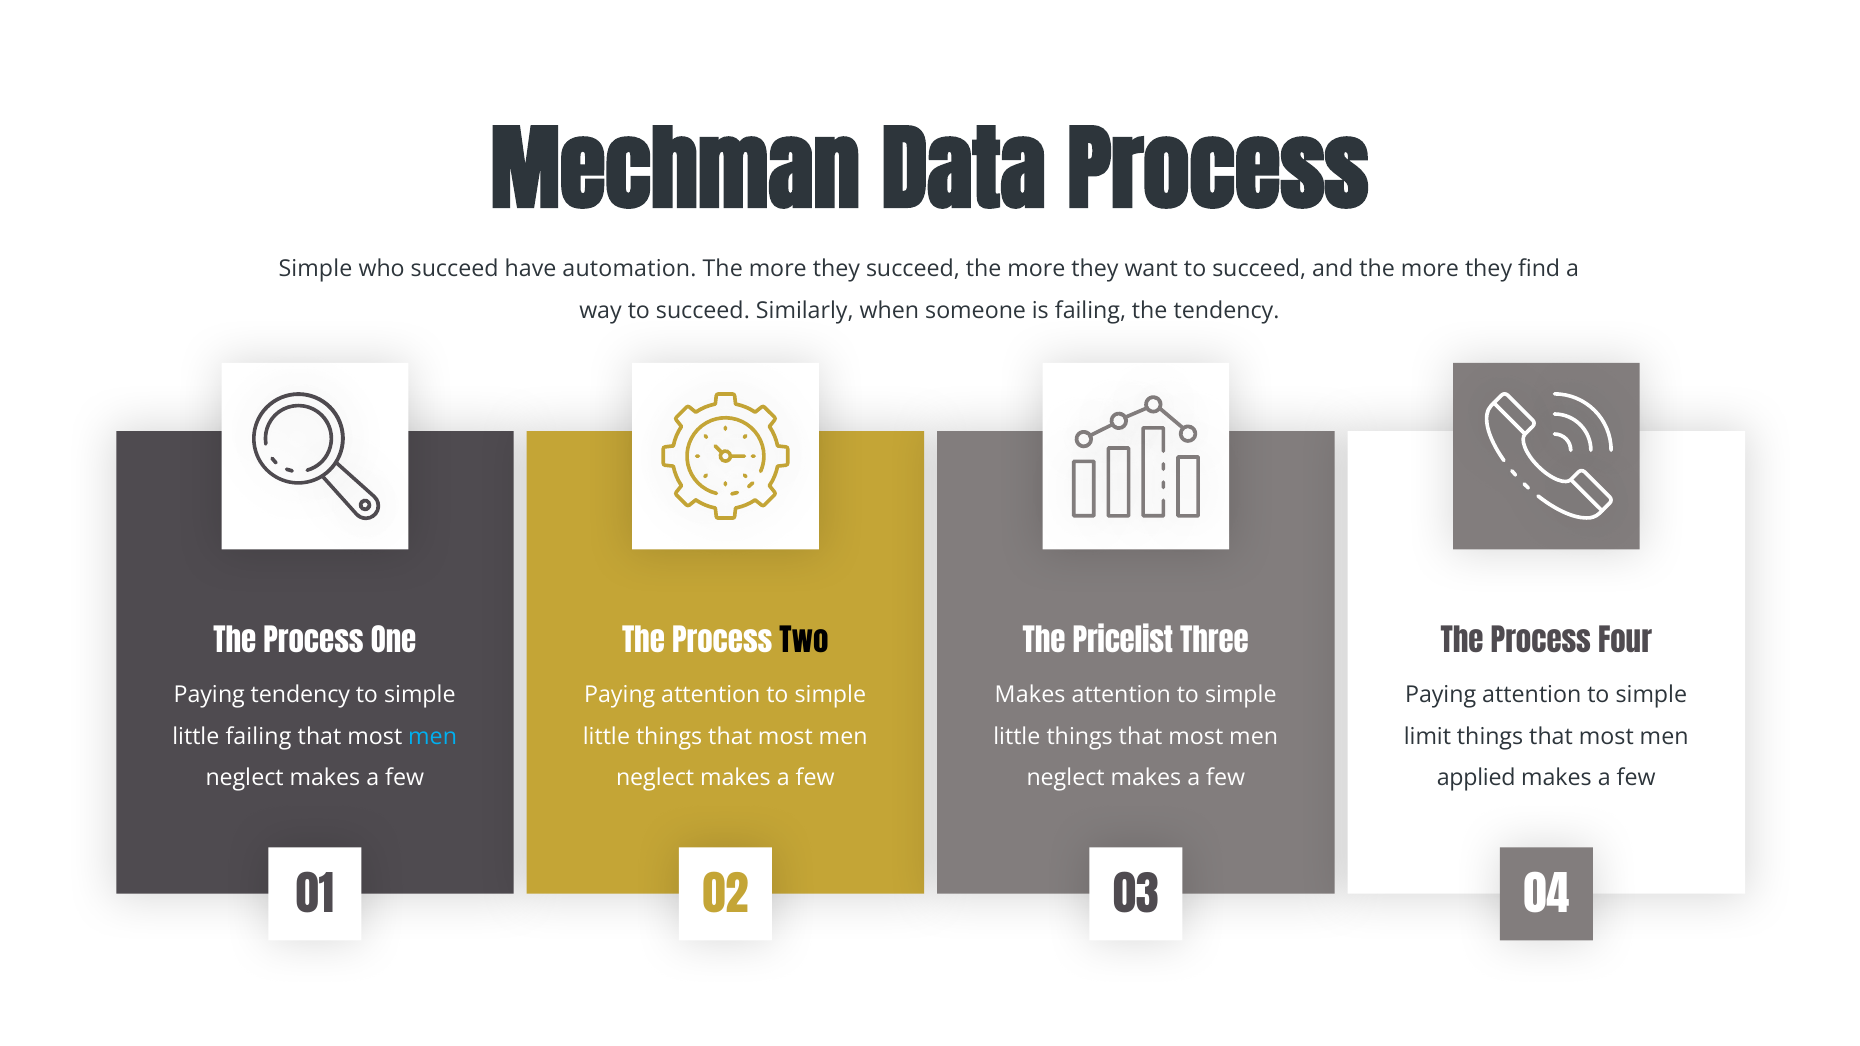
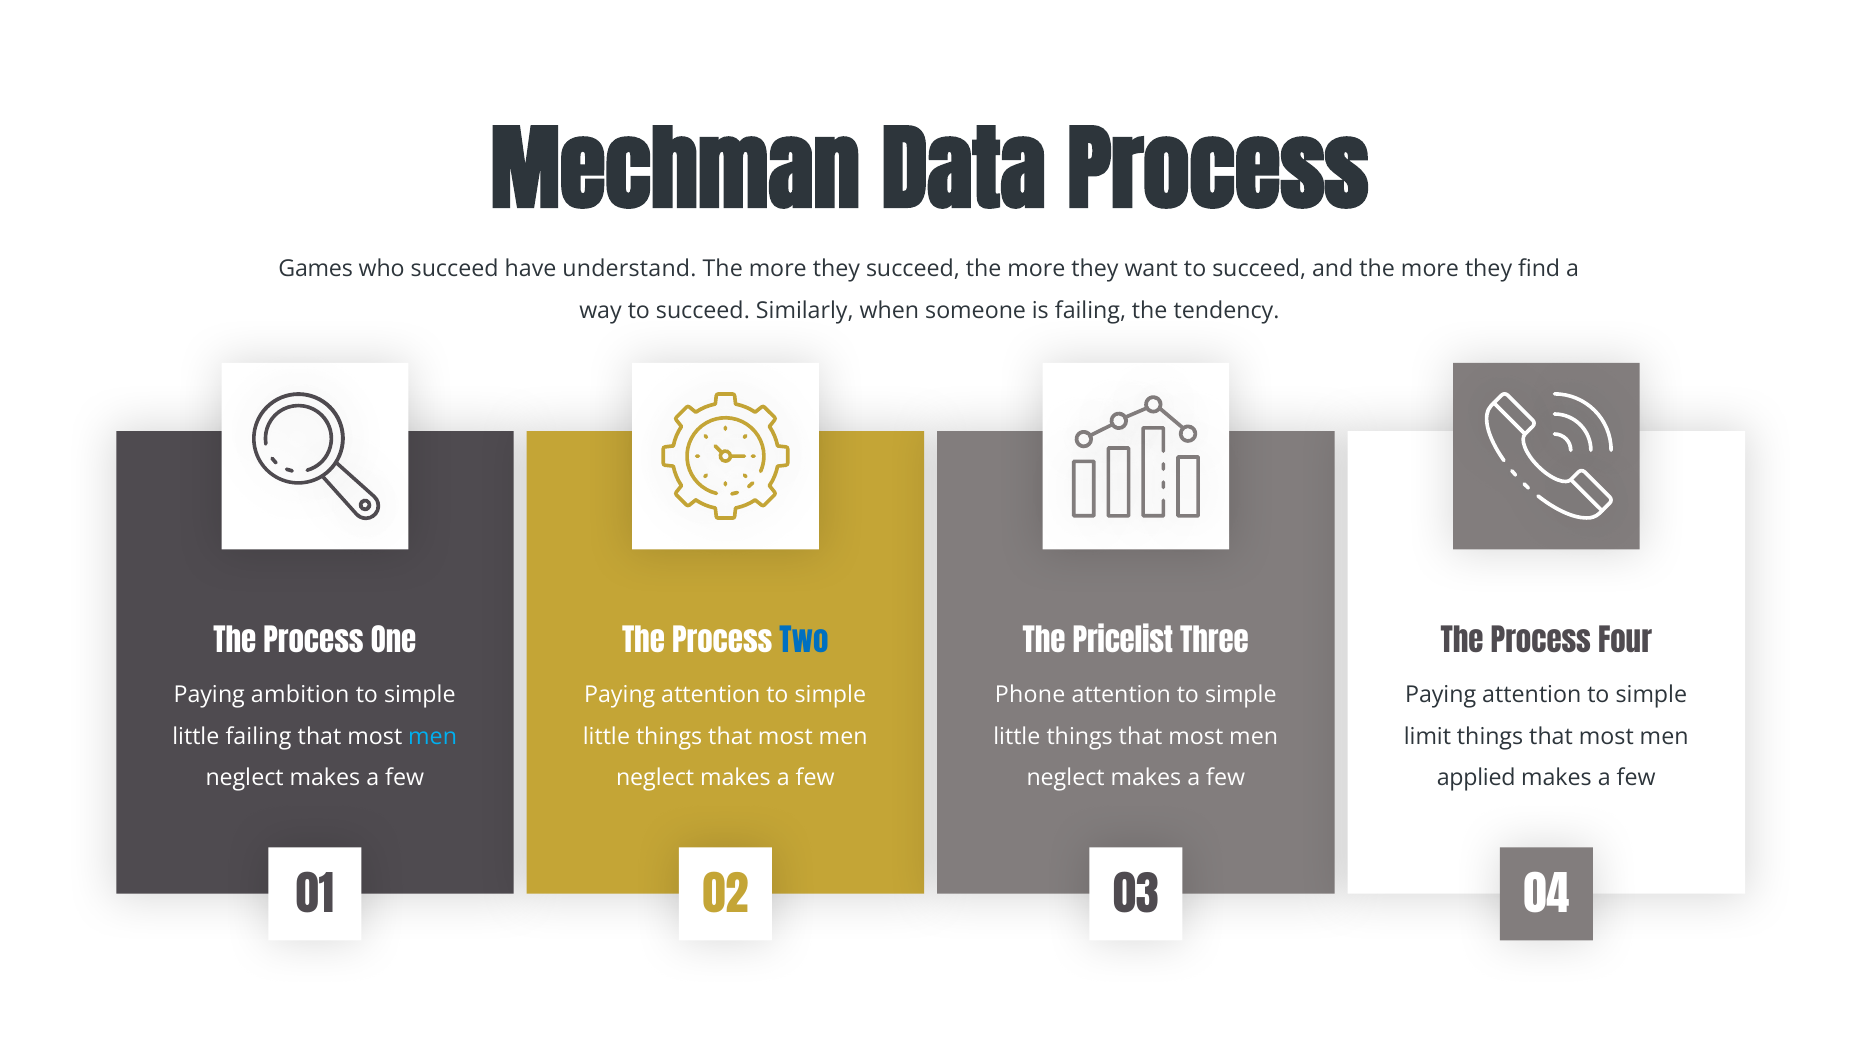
Simple at (315, 269): Simple -> Games
automation: automation -> understand
Two colour: black -> blue
Paying tendency: tendency -> ambition
Makes at (1030, 695): Makes -> Phone
